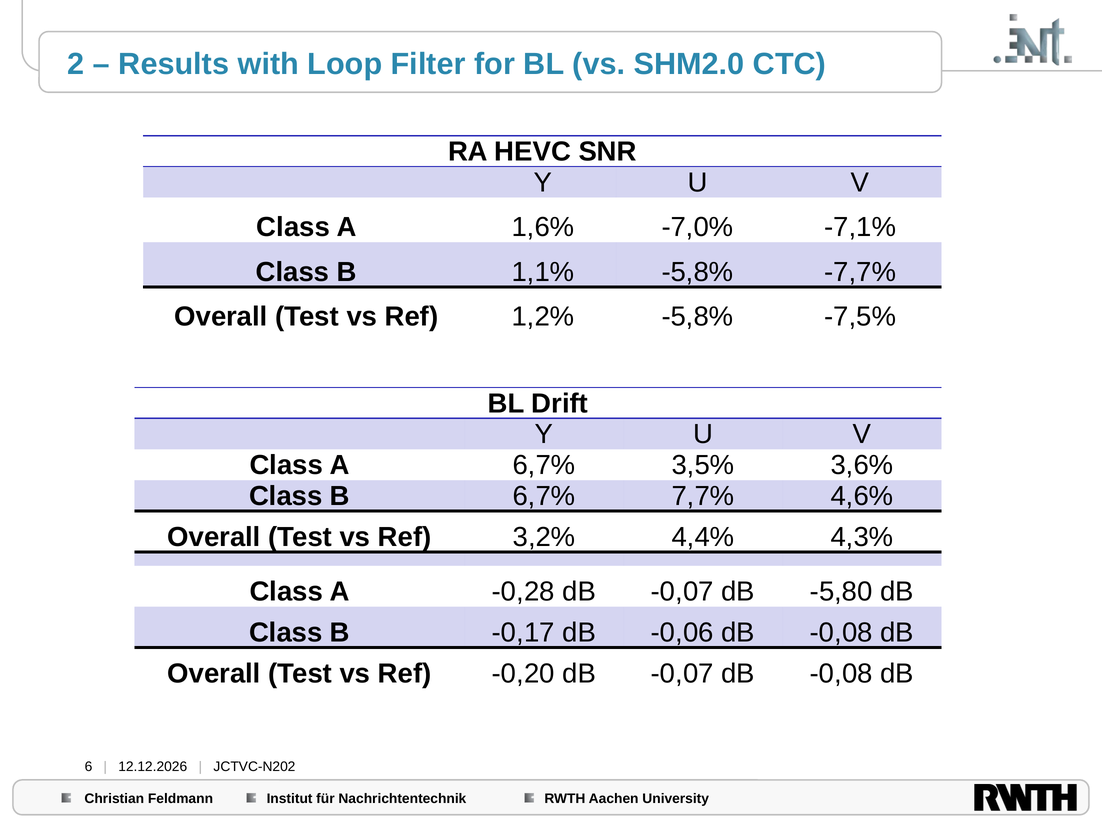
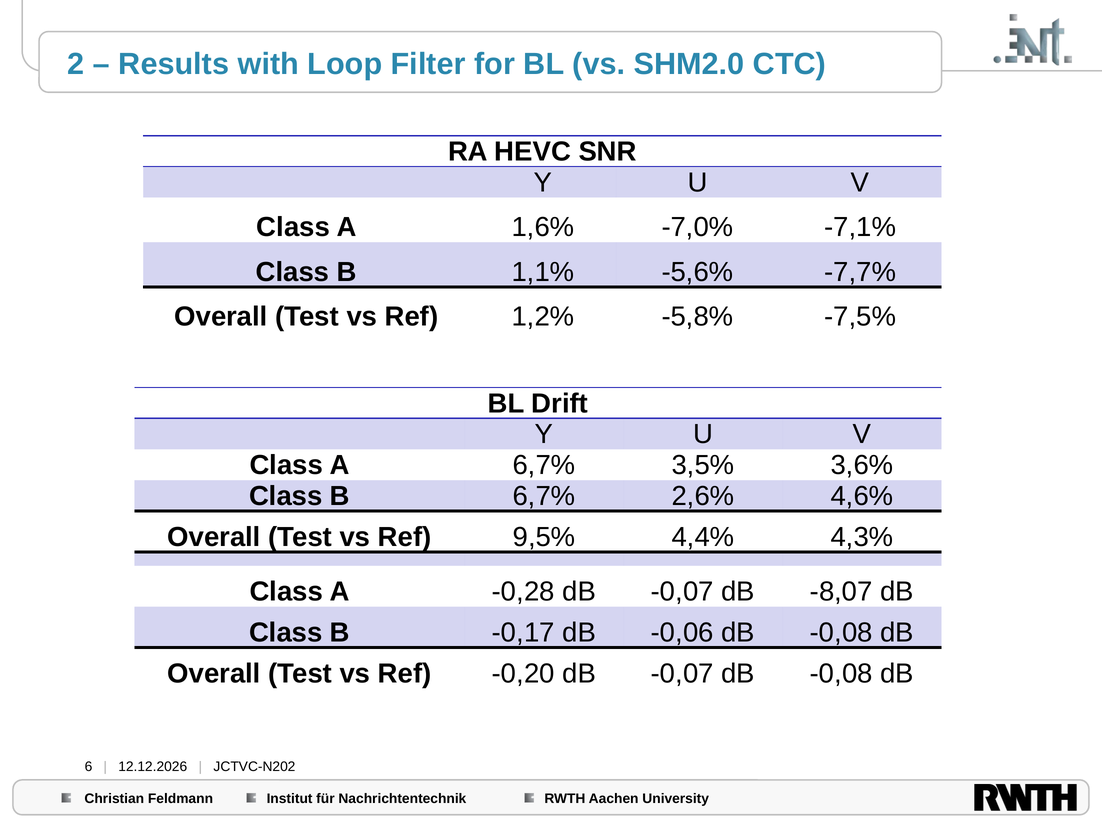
1,1% -5,8%: -5,8% -> -5,6%
7,7%: 7,7% -> 2,6%
3,2%: 3,2% -> 9,5%
-5,80: -5,80 -> -8,07
